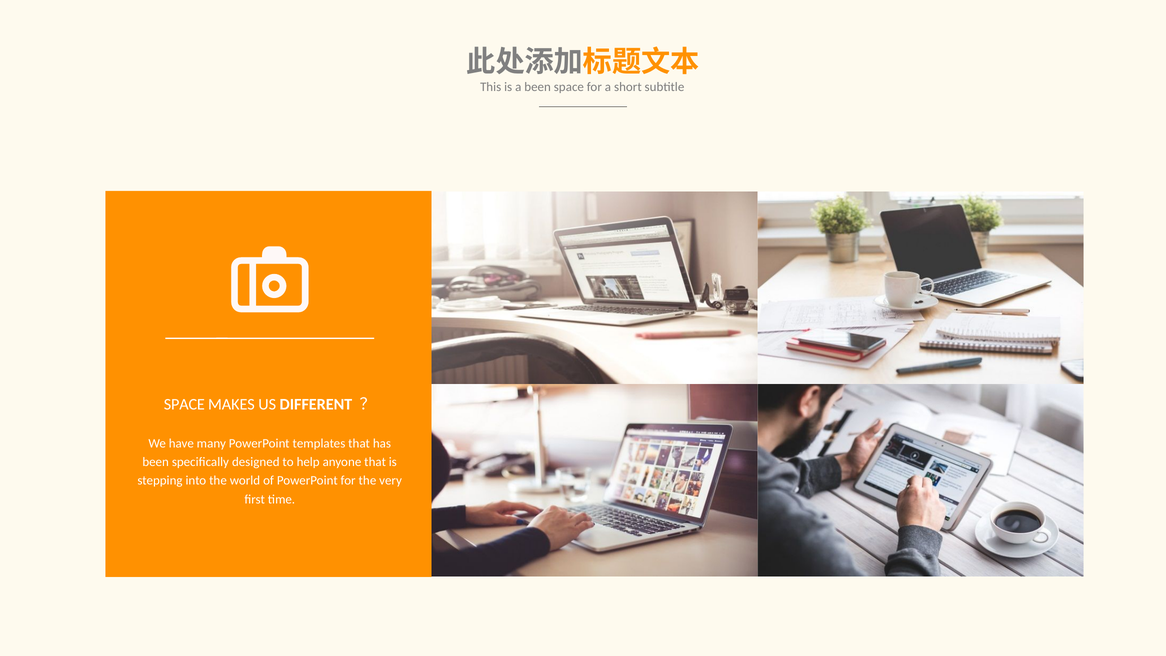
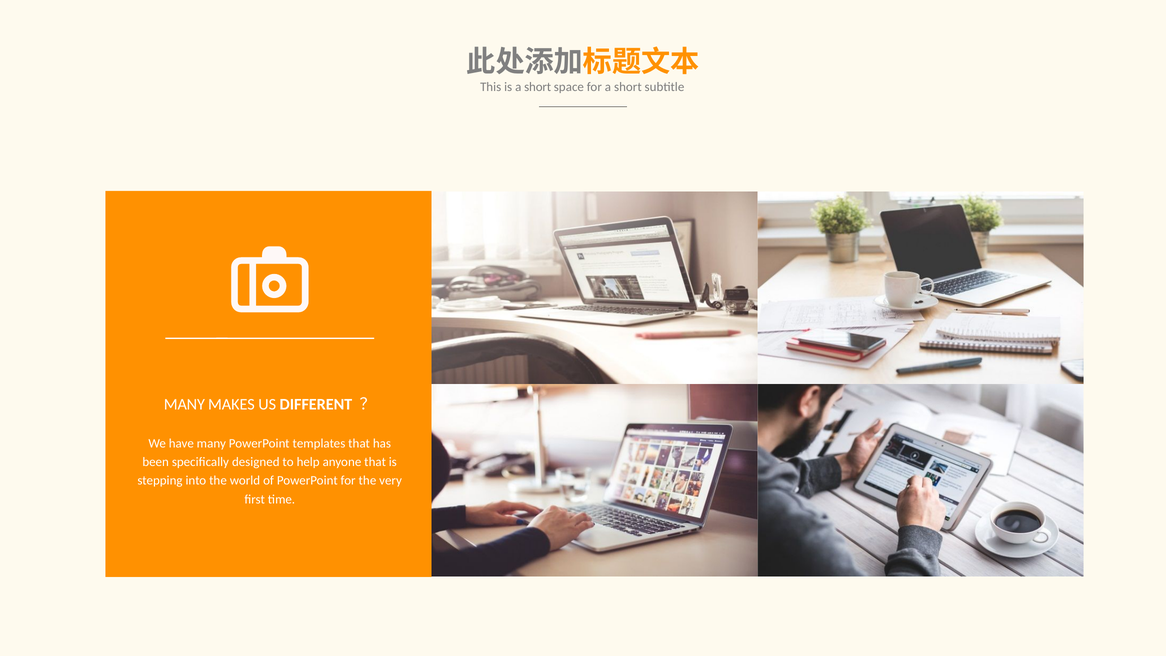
is a been: been -> short
SPACE at (184, 404): SPACE -> MANY
